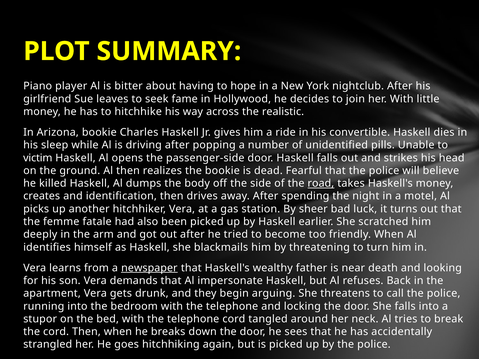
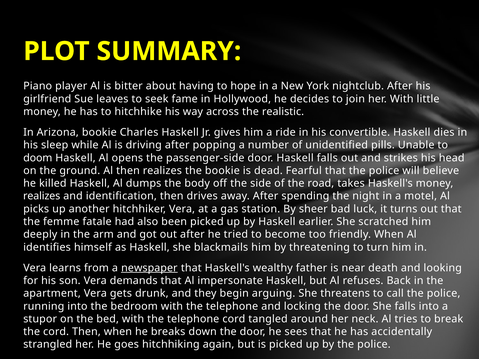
victim: victim -> doom
road underline: present -> none
creates at (42, 196): creates -> realizes
